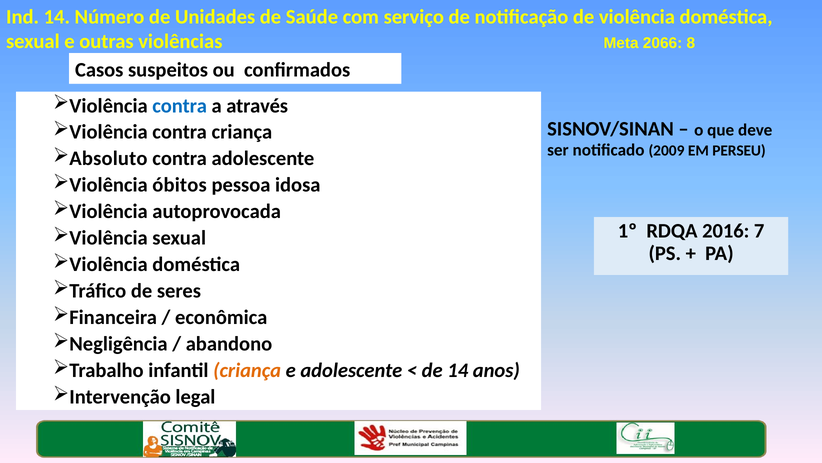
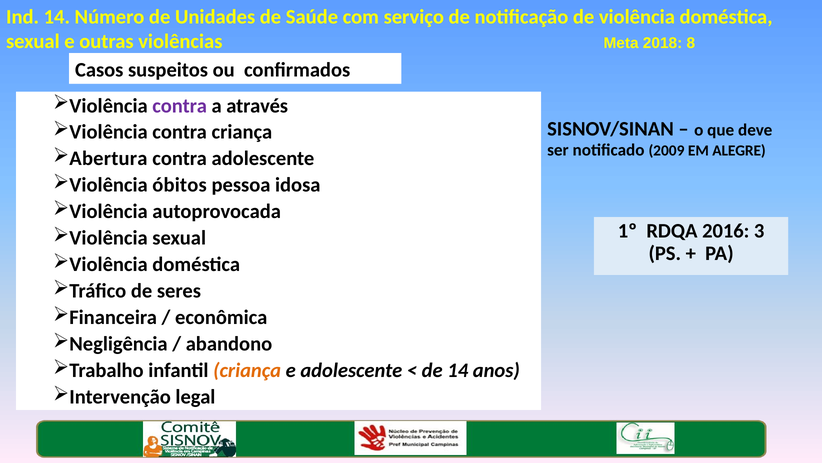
2066: 2066 -> 2018
contra at (180, 106) colour: blue -> purple
PERSEU: PERSEU -> ALEGRE
Absoluto: Absoluto -> Abertura
7: 7 -> 3
